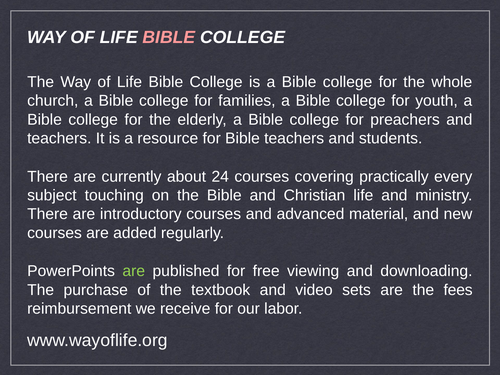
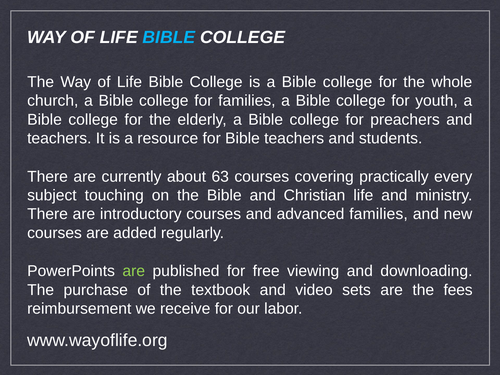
BIBLE at (169, 37) colour: pink -> light blue
24: 24 -> 63
advanced material: material -> families
